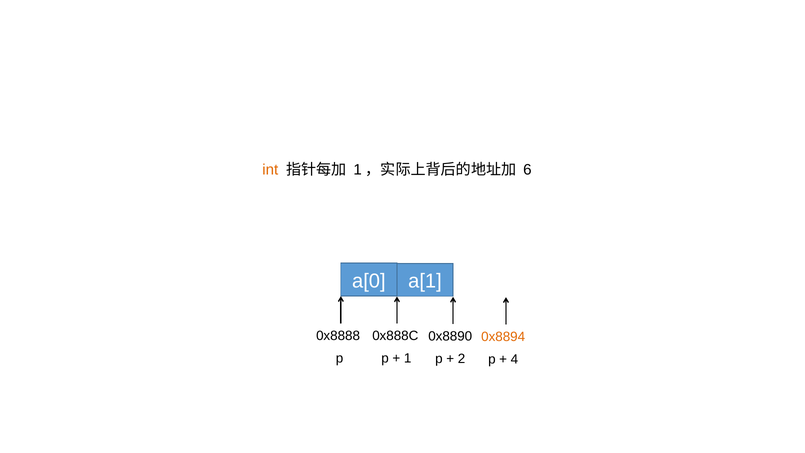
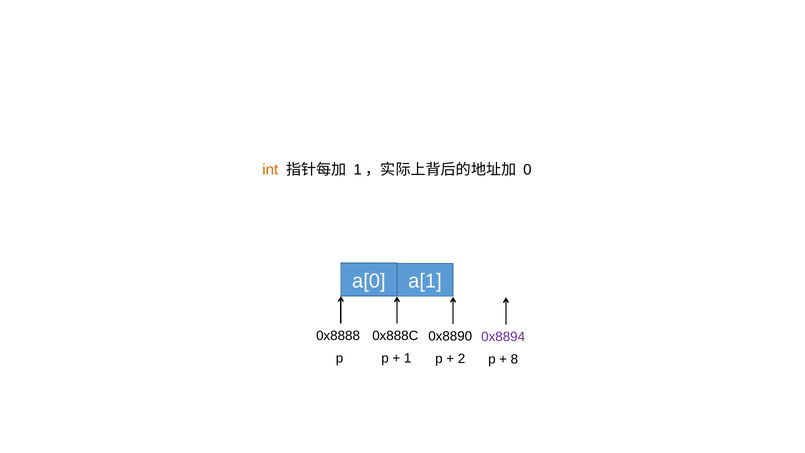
6: 6 -> 0
0x8894 colour: orange -> purple
4: 4 -> 8
